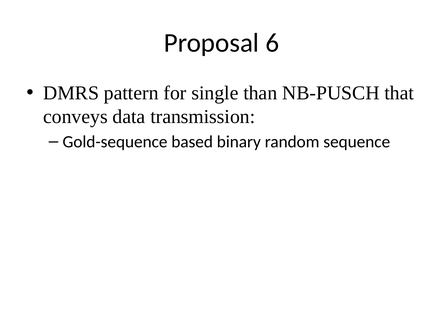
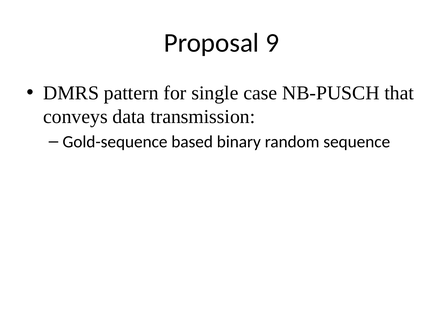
6: 6 -> 9
than: than -> case
